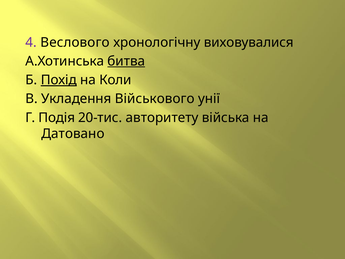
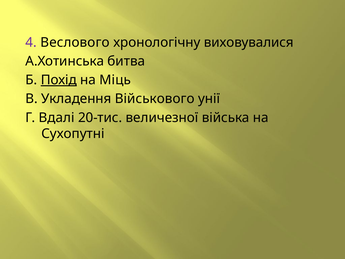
битва underline: present -> none
Коли: Коли -> Міць
Подія: Подія -> Вдалі
авторитету: авторитету -> величезної
Датовано: Датовано -> Сухопутні
